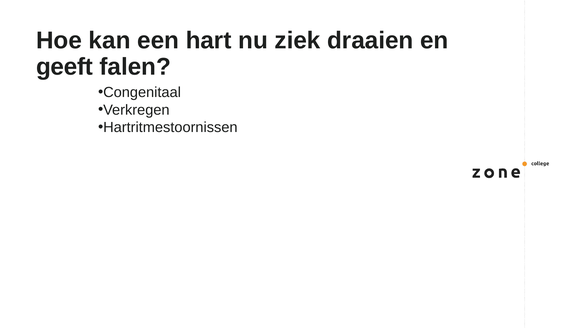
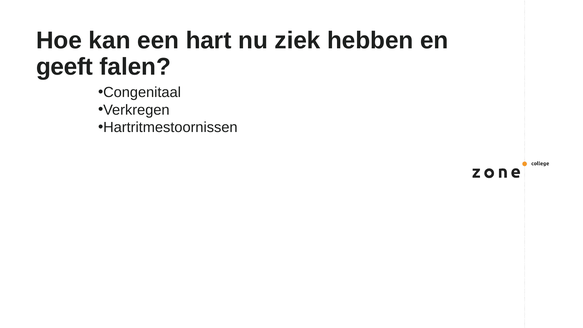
draaien: draaien -> hebben
